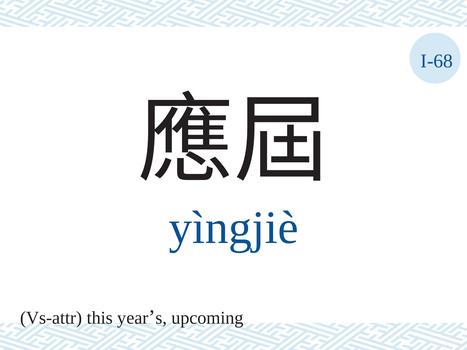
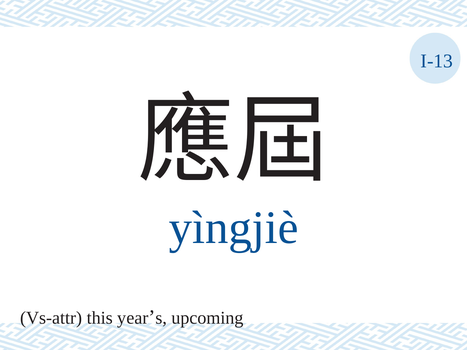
I-68: I-68 -> I-13
